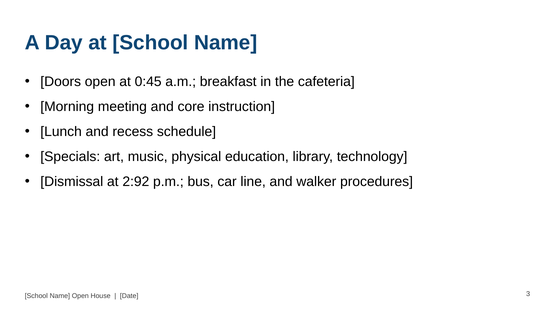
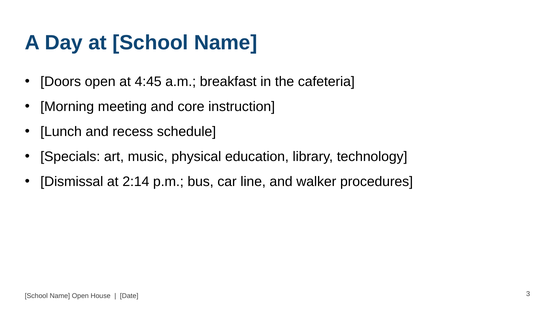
0:45: 0:45 -> 4:45
2:92: 2:92 -> 2:14
